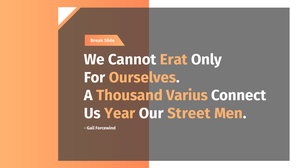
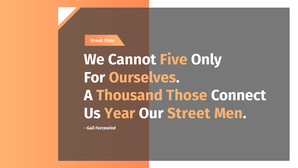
Erat: Erat -> Five
Varius: Varius -> Those
